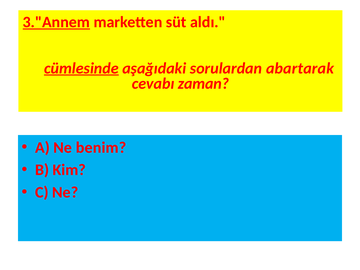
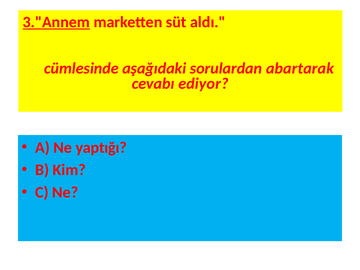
cümlesinde underline: present -> none
zaman: zaman -> ediyor
benim: benim -> yaptığı
